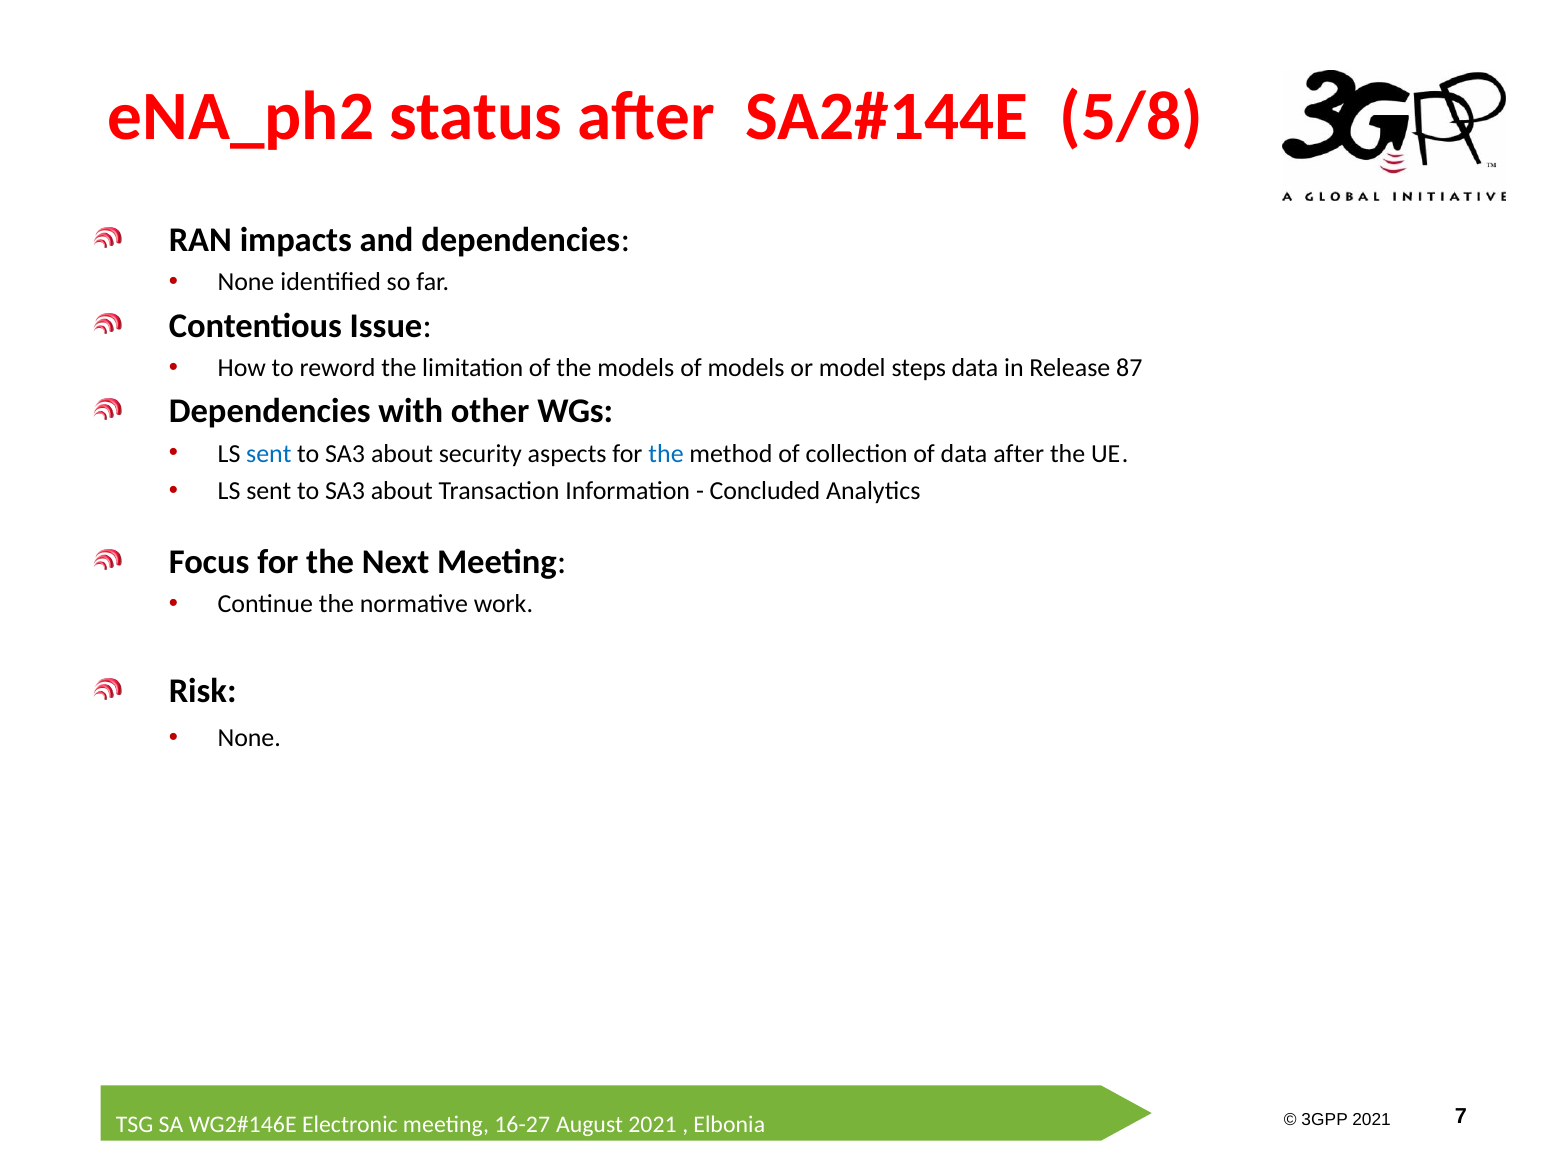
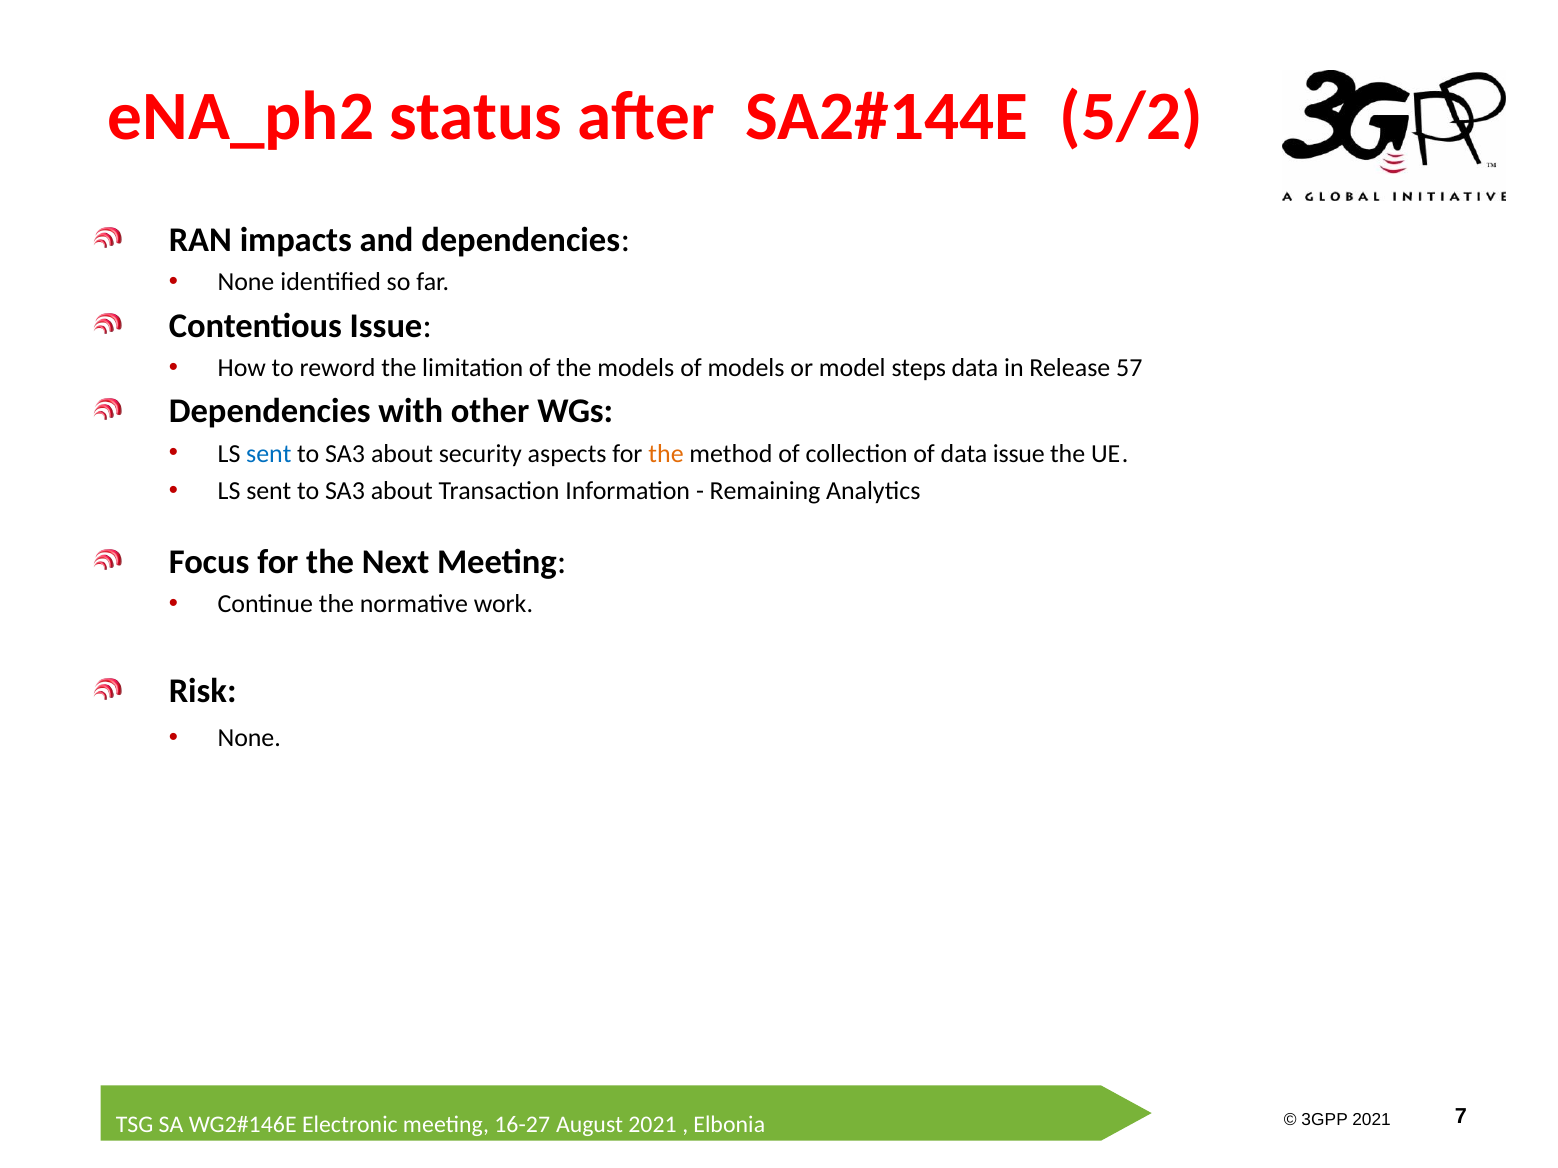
5/8: 5/8 -> 5/2
87: 87 -> 57
the at (666, 454) colour: blue -> orange
data after: after -> issue
Concluded: Concluded -> Remaining
